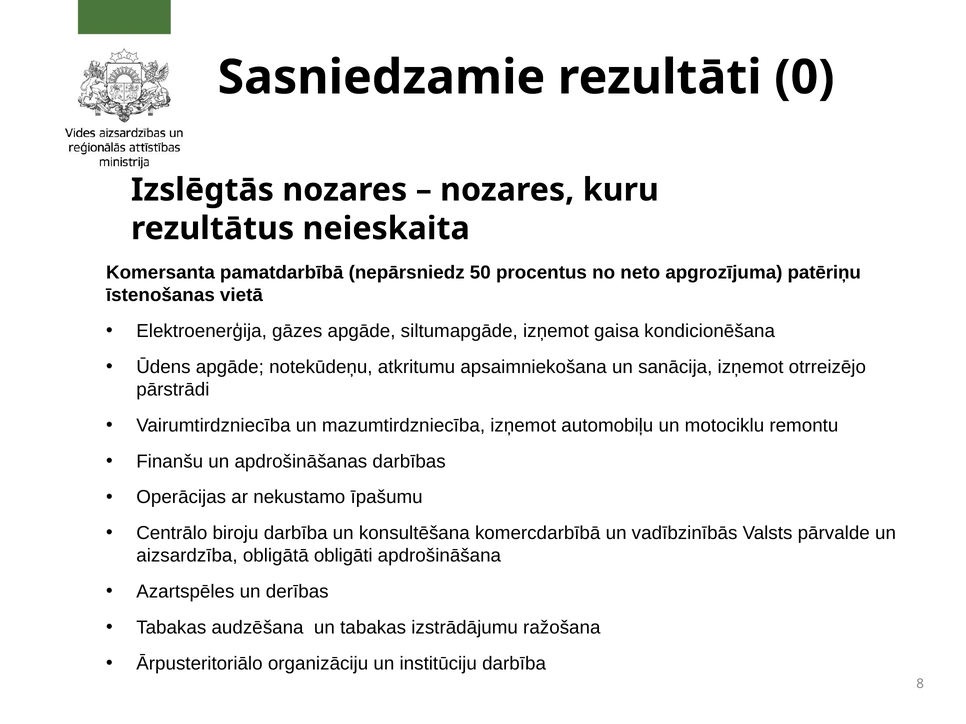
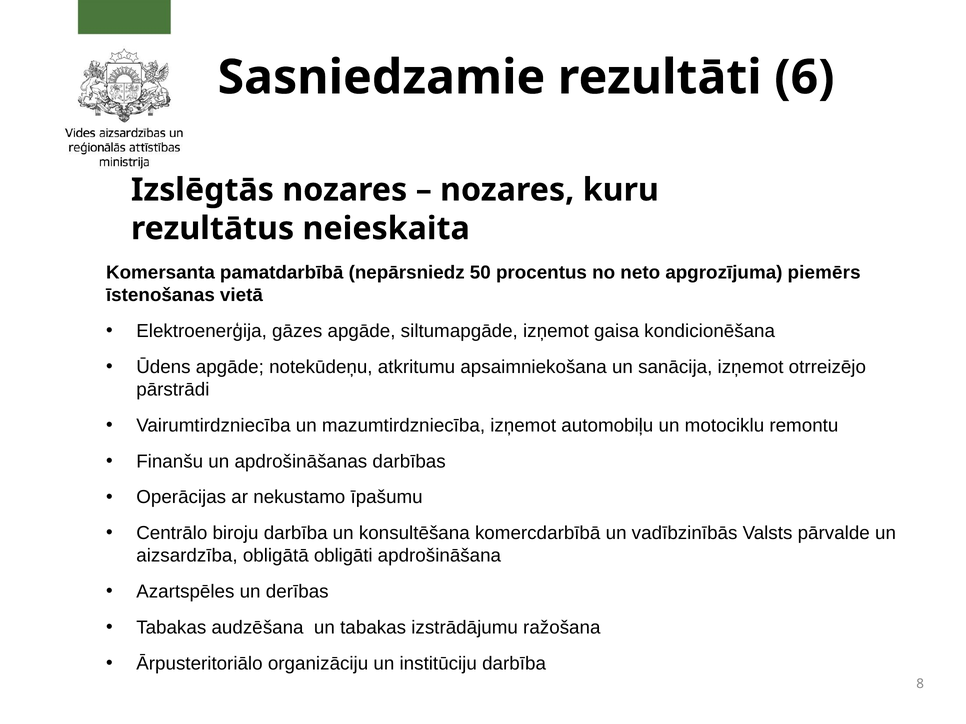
0: 0 -> 6
patēriņu: patēriņu -> piemērs
